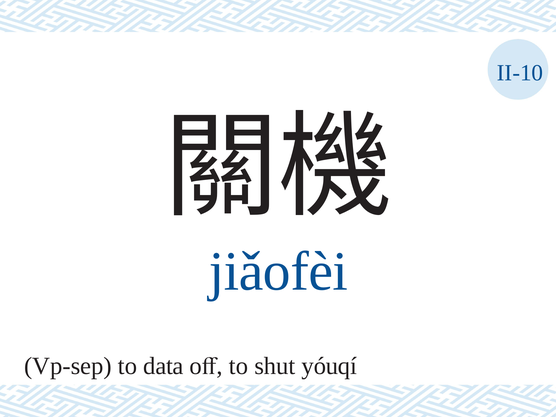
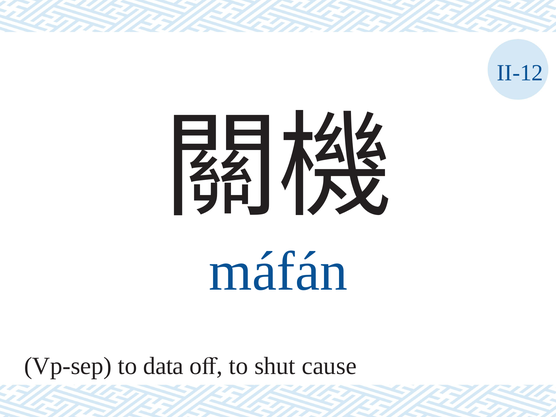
II-10: II-10 -> II-12
jiǎofèi: jiǎofèi -> máfán
yóuqí: yóuqí -> cause
